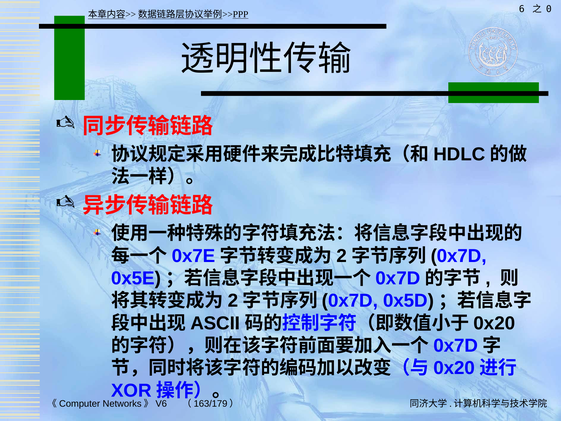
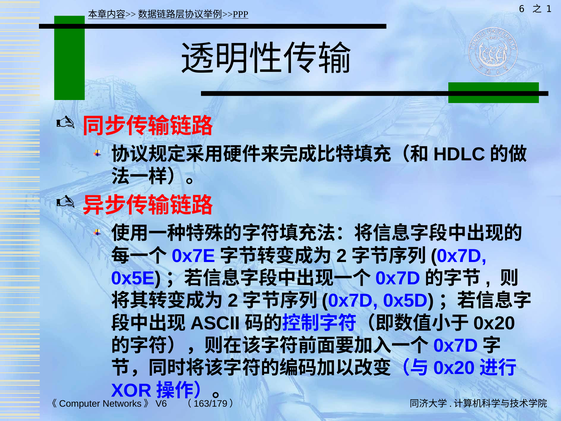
0: 0 -> 1
